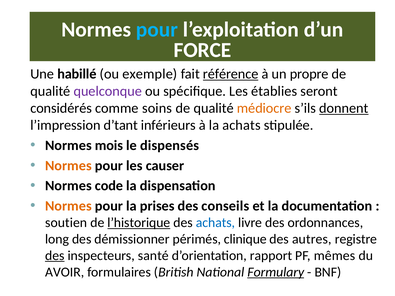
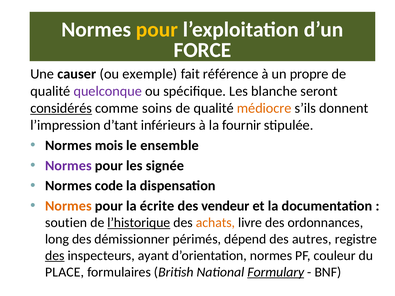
pour at (157, 29) colour: light blue -> yellow
habillé: habillé -> causer
référence underline: present -> none
établies: établies -> blanche
considérés underline: none -> present
donnent underline: present -> none
la achats: achats -> fournir
dispensés: dispensés -> ensemble
Normes at (68, 166) colour: orange -> purple
causer: causer -> signée
prises: prises -> écrite
conseils: conseils -> vendeur
achats at (215, 223) colour: blue -> orange
clinique: clinique -> dépend
santé: santé -> ayant
d’orientation rapport: rapport -> normes
mêmes: mêmes -> couleur
AVOIR: AVOIR -> PLACE
